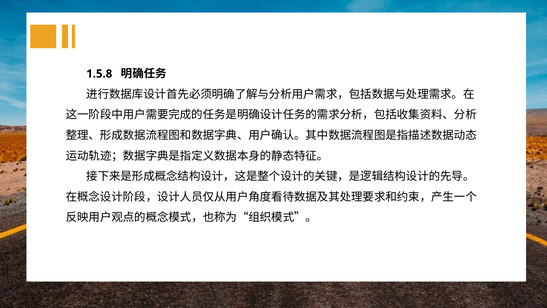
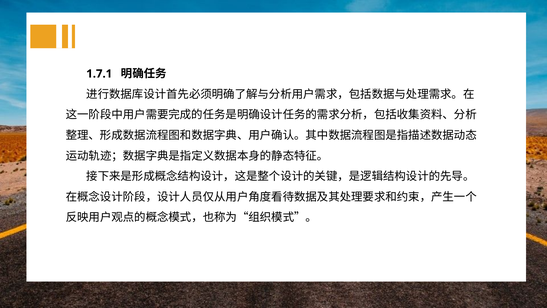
1.5.8: 1.5.8 -> 1.7.1
